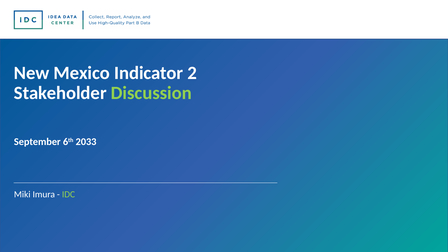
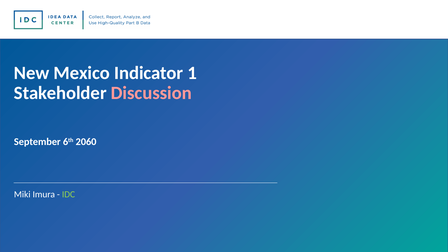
2: 2 -> 1
Discussion colour: light green -> pink
2033: 2033 -> 2060
